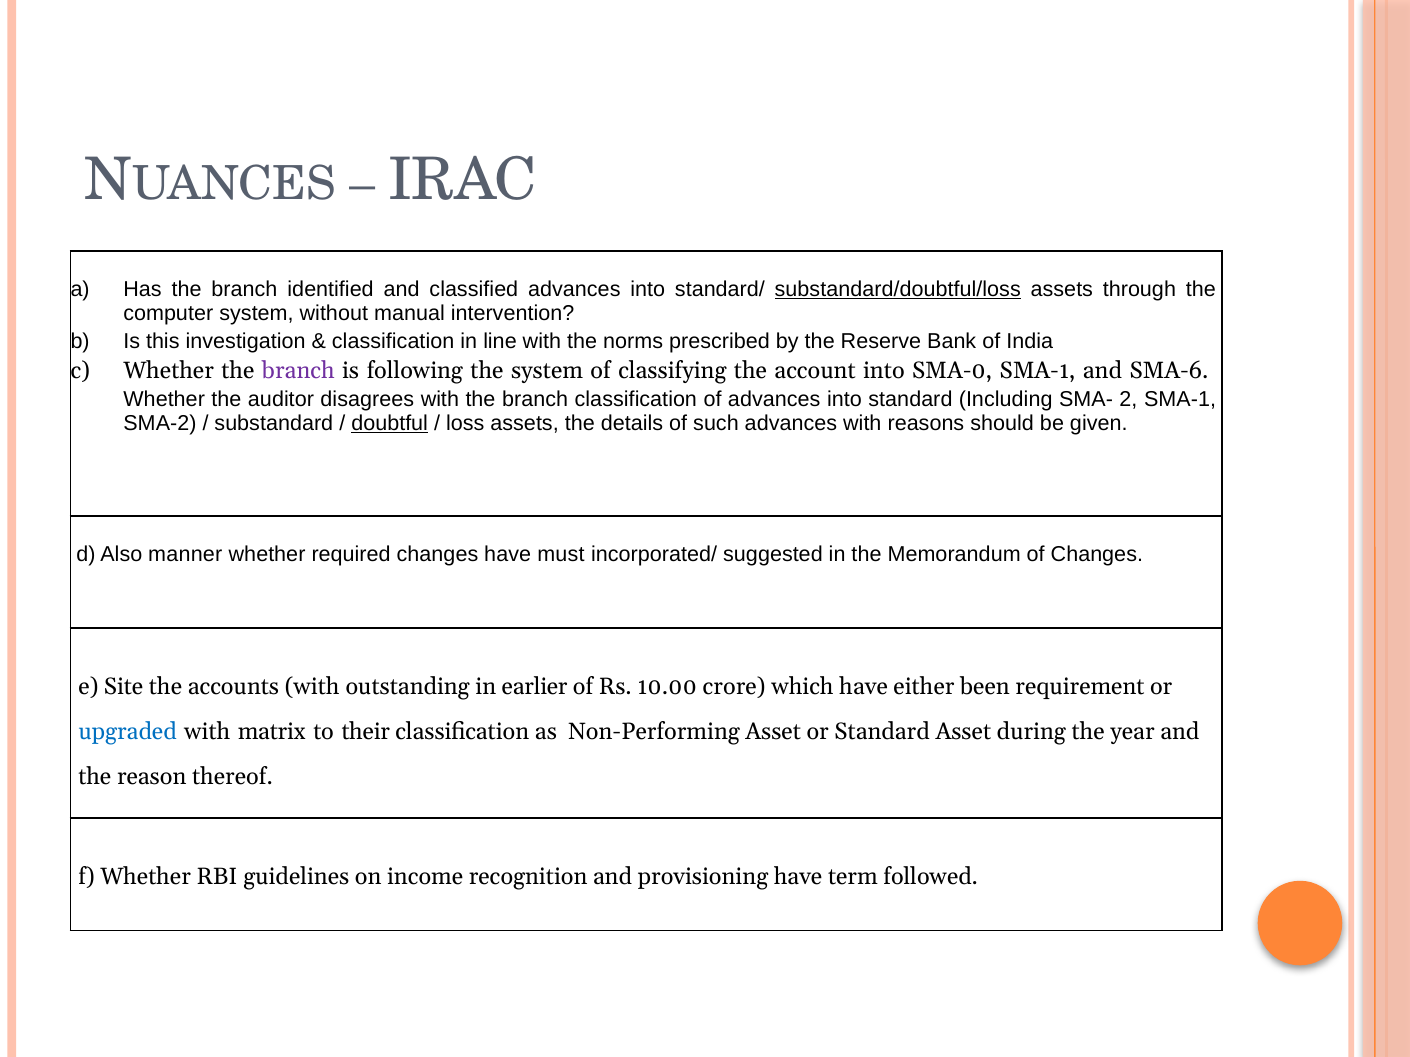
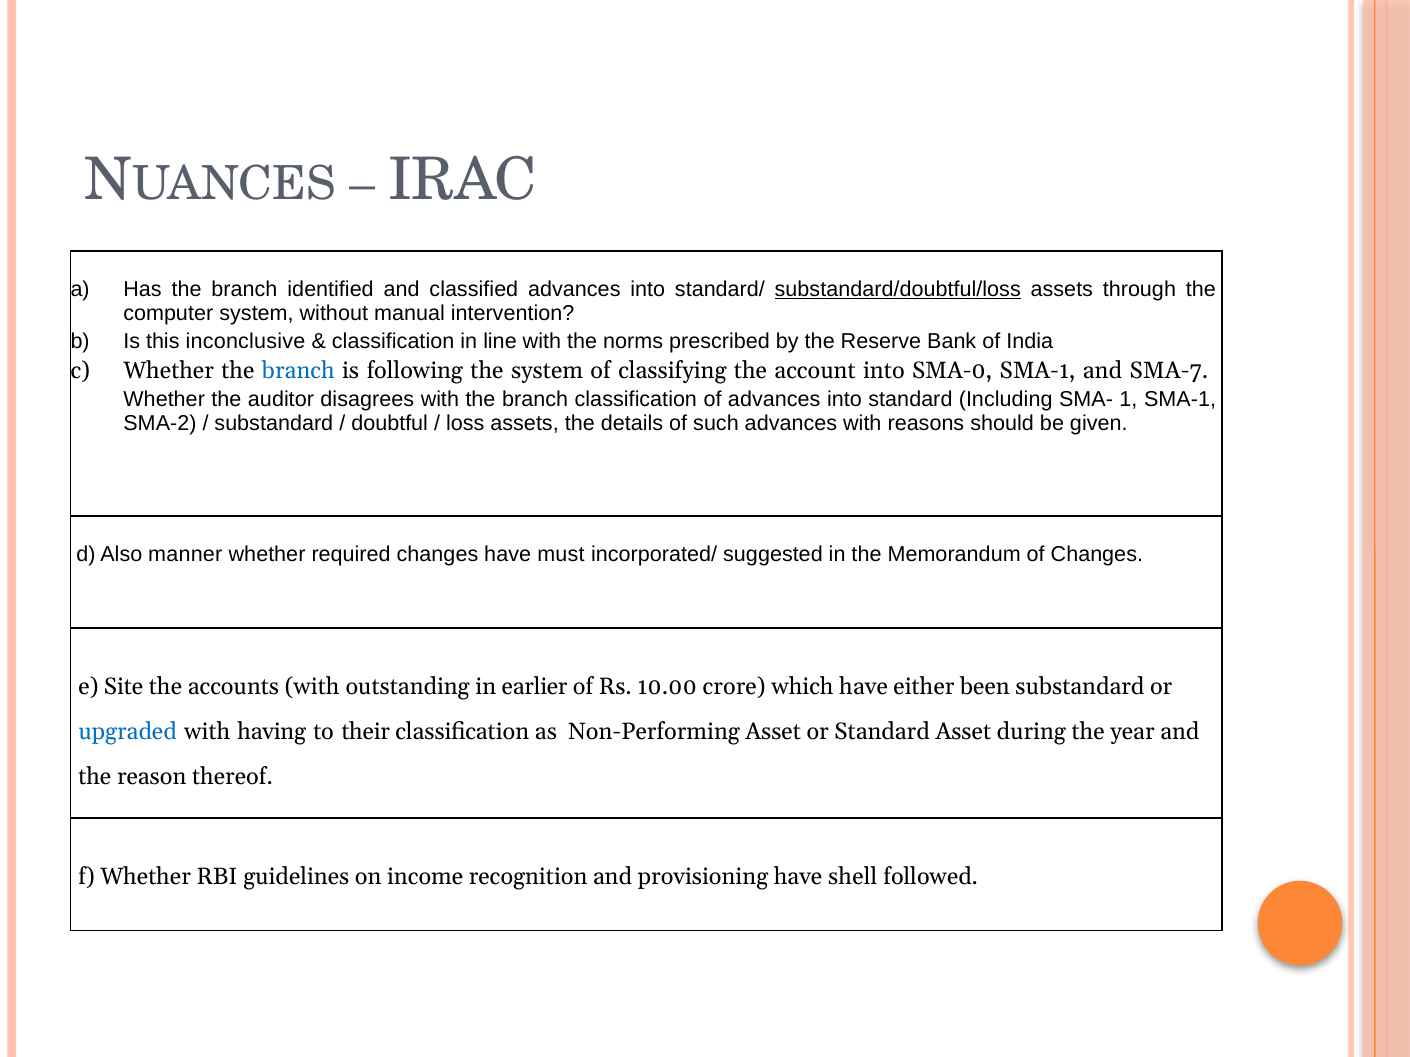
investigation: investigation -> inconclusive
branch at (298, 371) colour: purple -> blue
SMA-6: SMA-6 -> SMA-7
2: 2 -> 1
doubtful underline: present -> none
been requirement: requirement -> substandard
matrix: matrix -> having
term: term -> shell
